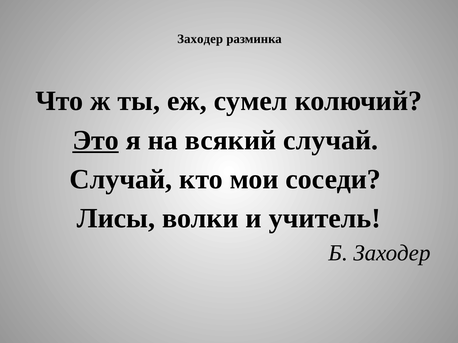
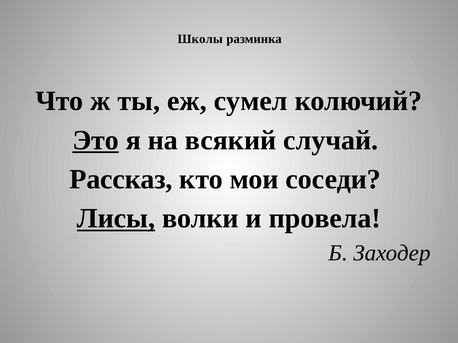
Заходер at (200, 39): Заходер -> Школы
Случай at (121, 180): Случай -> Рассказ
Лисы underline: none -> present
учитель: учитель -> провела
